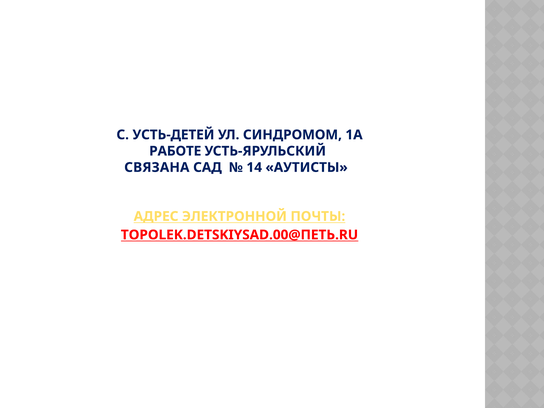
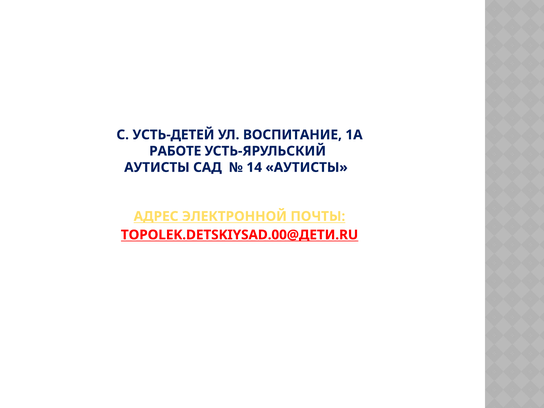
СИНДРОМОМ: СИНДРОМОМ -> ВОСПИТАНИЕ
СВЯЗАНА at (157, 167): СВЯЗАНА -> АУТИСТЫ
TOPOLEK.DETSKIYSAD.00@ПЕТЬ.RU: TOPOLEK.DETSKIYSAD.00@ПЕТЬ.RU -> TOPOLEK.DETSKIYSAD.00@ДЕТИ.RU
